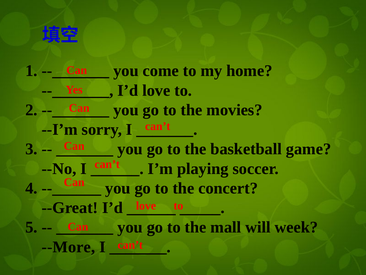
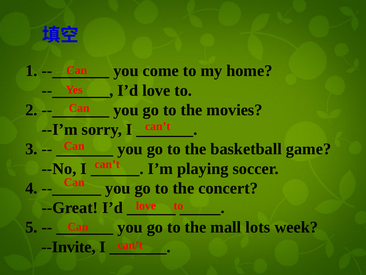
will: will -> lots
--More: --More -> --Invite
